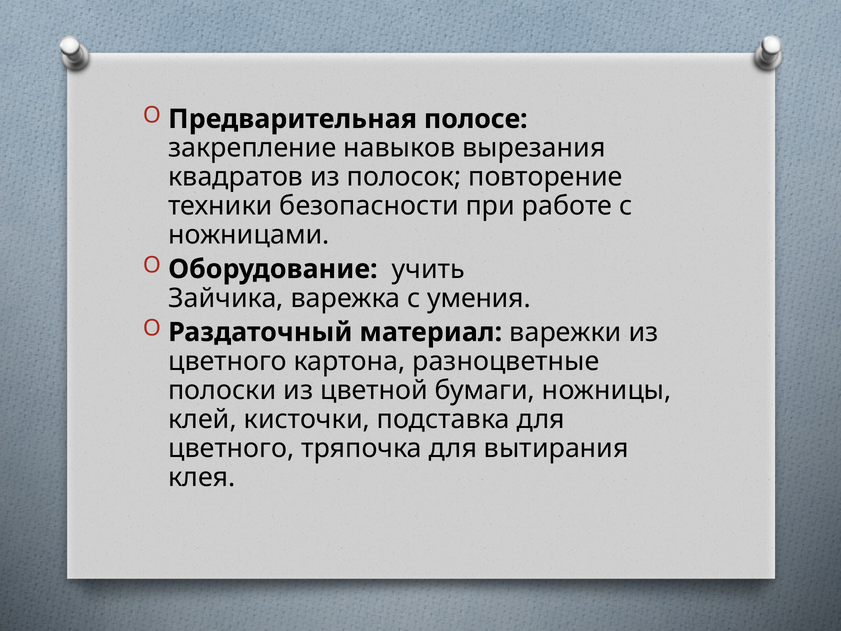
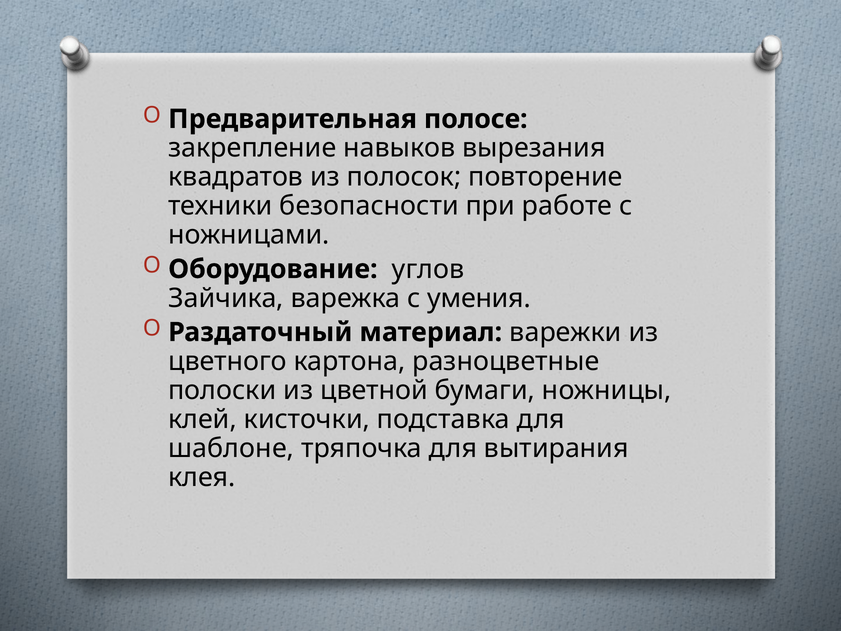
учить: учить -> углов
цветного at (231, 448): цветного -> шаблоне
